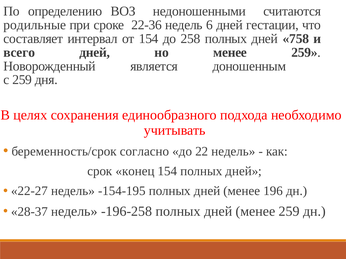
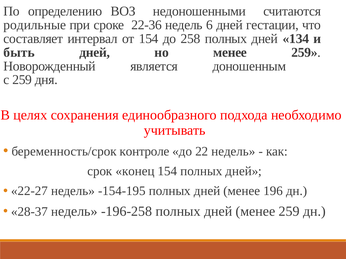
758: 758 -> 134
всего: всего -> быть
согласно: согласно -> контроле
